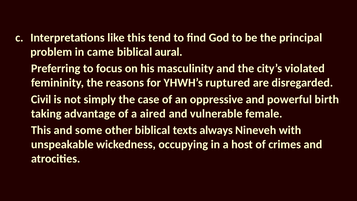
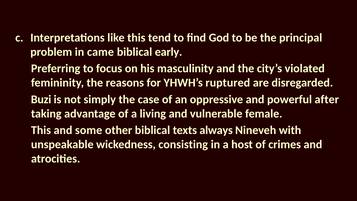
aural: aural -> early
Civil: Civil -> Buzi
birth: birth -> after
aired: aired -> living
occupying: occupying -> consisting
